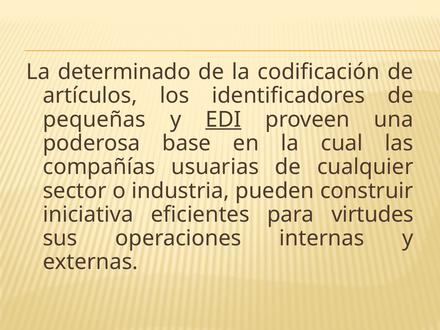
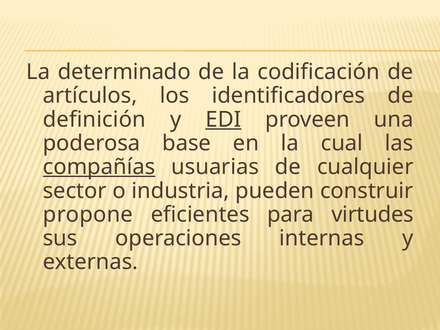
pequeñas: pequeñas -> definición
compañías underline: none -> present
iniciativa: iniciativa -> propone
